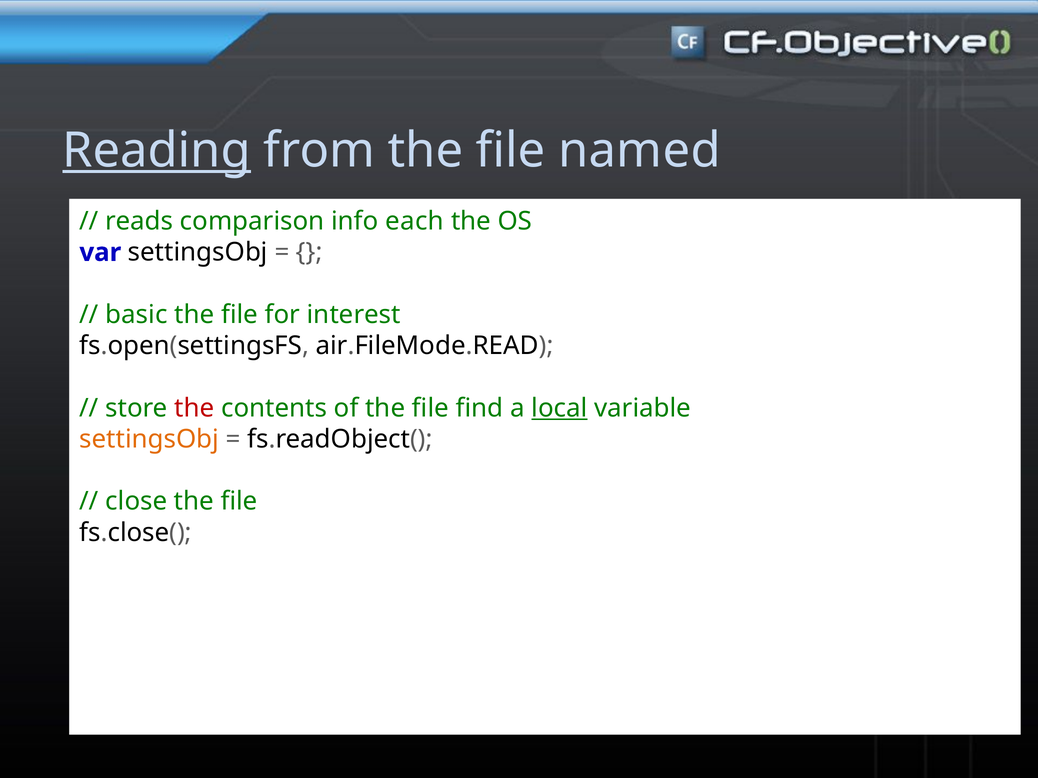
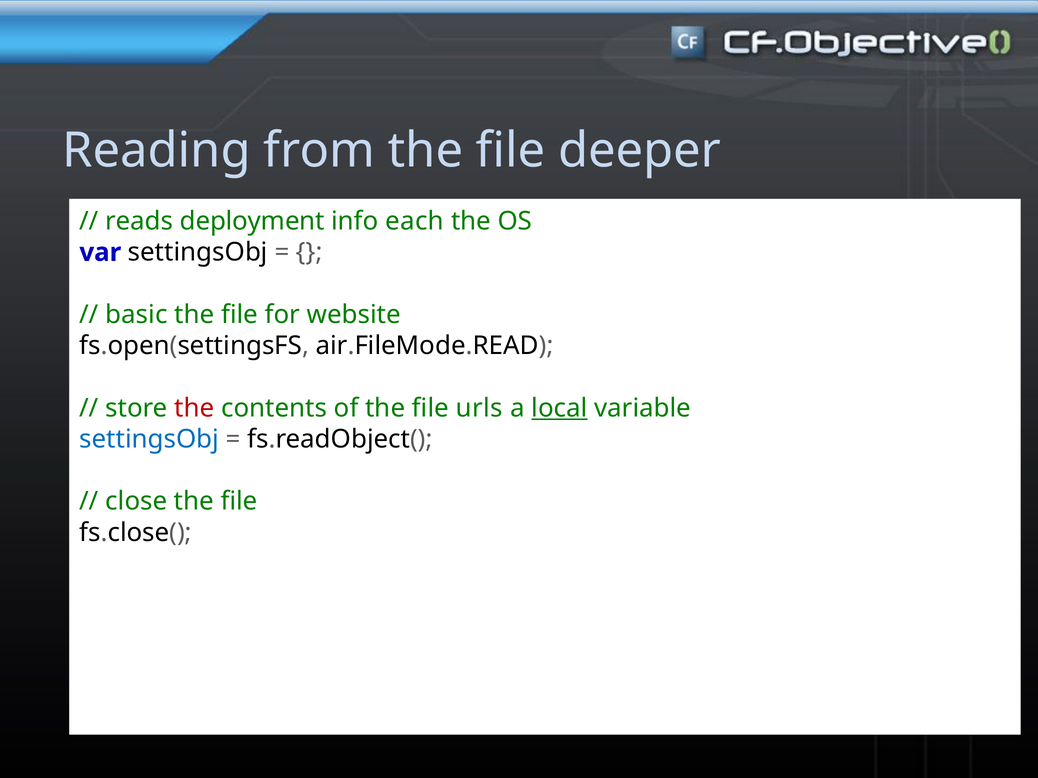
Reading underline: present -> none
named: named -> deeper
comparison: comparison -> deployment
interest: interest -> website
find: find -> urls
settingsObj at (149, 439) colour: orange -> blue
